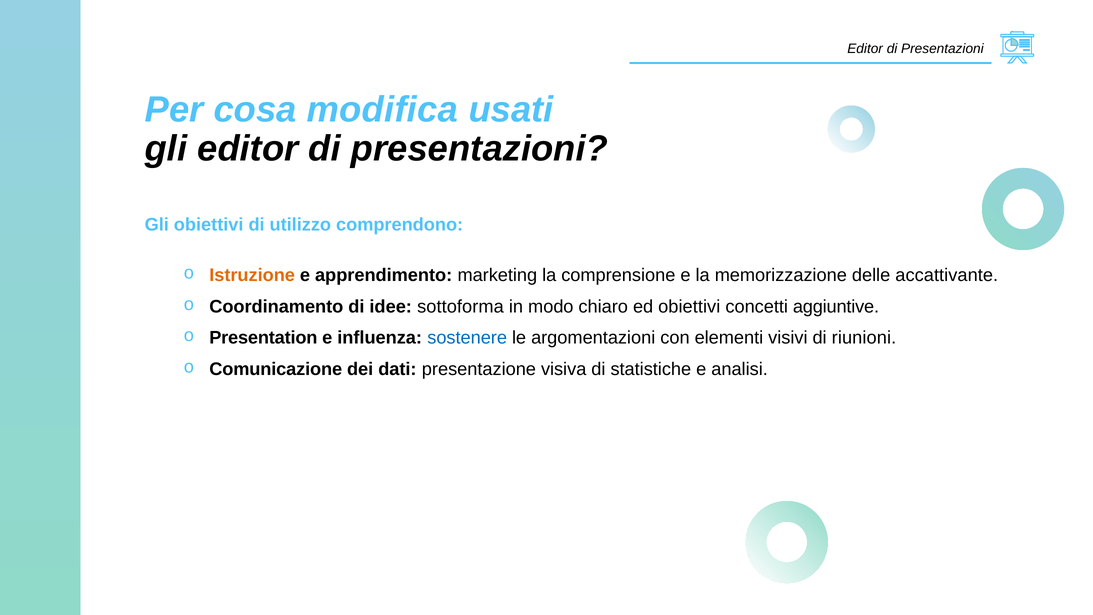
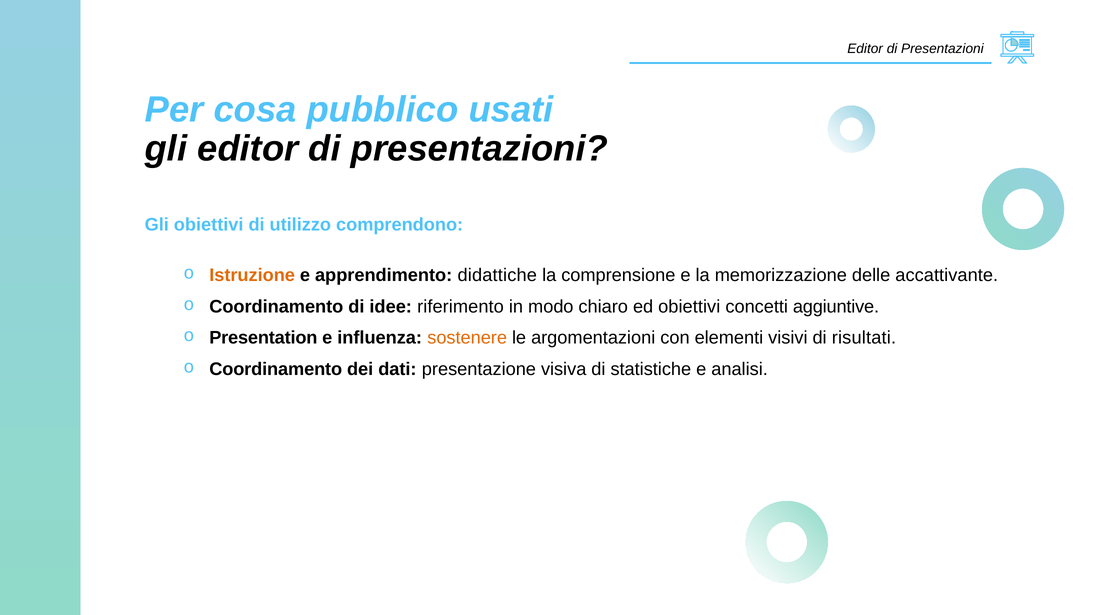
modifica: modifica -> pubblico
marketing: marketing -> didattiche
sottoforma: sottoforma -> riferimento
sostenere colour: blue -> orange
riunioni: riunioni -> risultati
Comunicazione at (276, 369): Comunicazione -> Coordinamento
